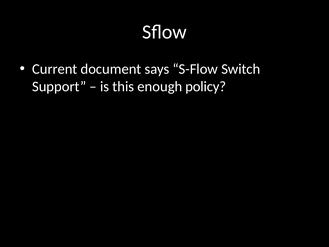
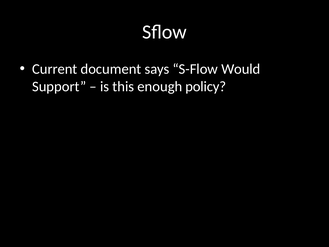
Switch: Switch -> Would
